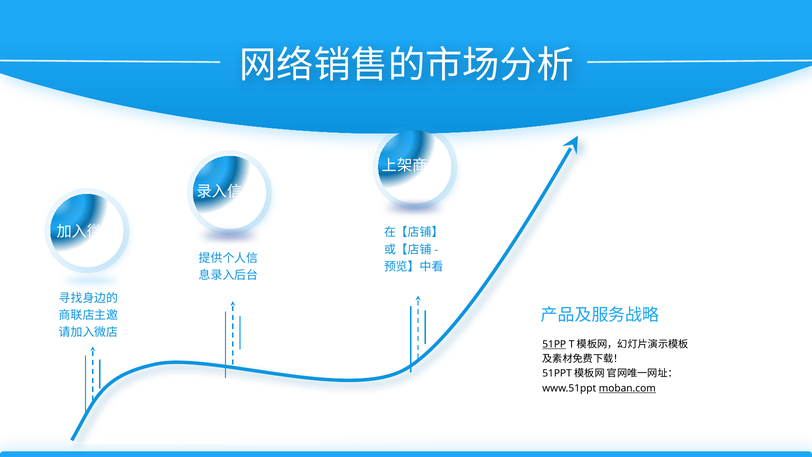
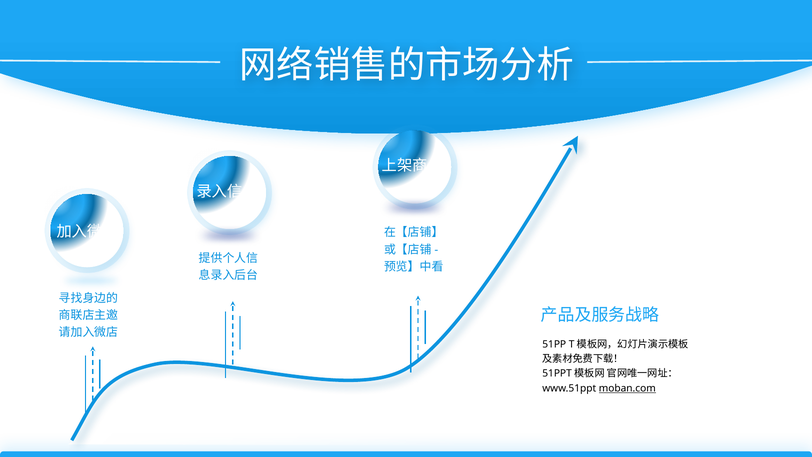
51PP underline: present -> none
